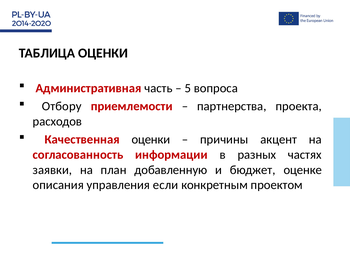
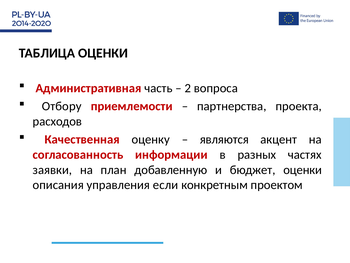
5: 5 -> 2
Качественная оценки: оценки -> оценку
причины: причины -> являются
бюджет оценке: оценке -> оценки
